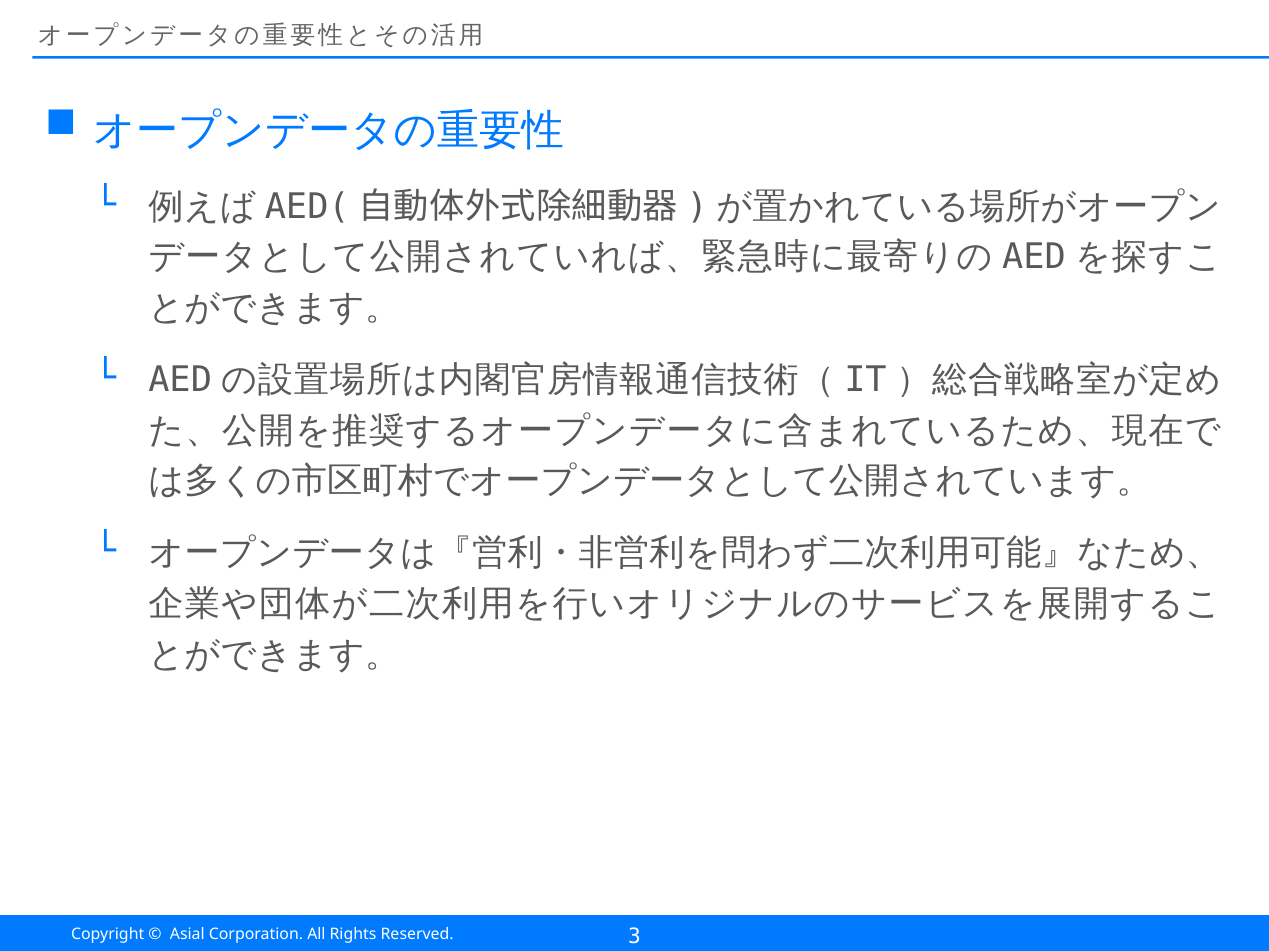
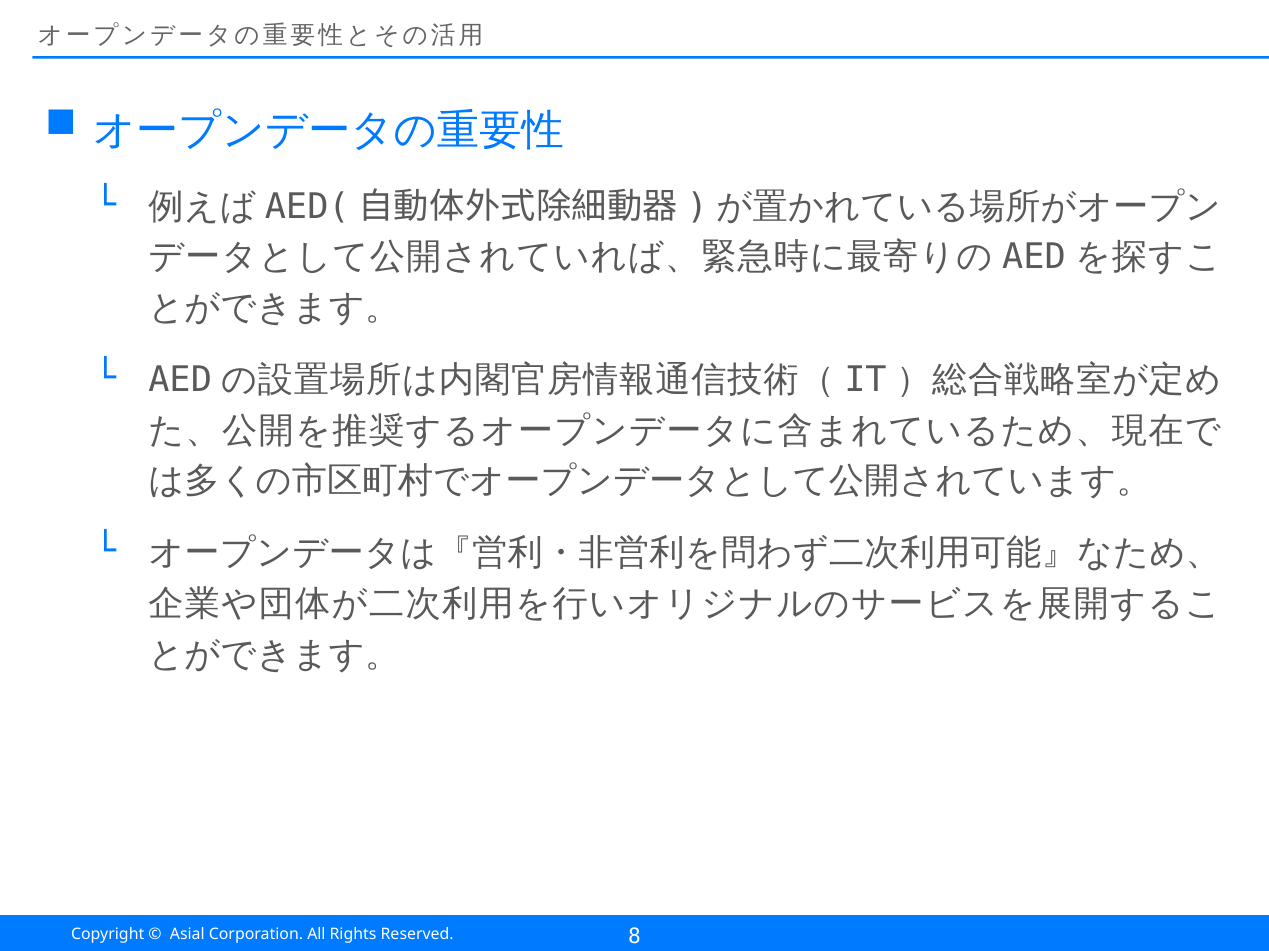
3: 3 -> 8
